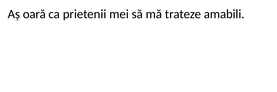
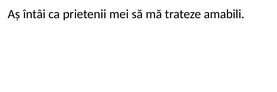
oară: oară -> întâi
